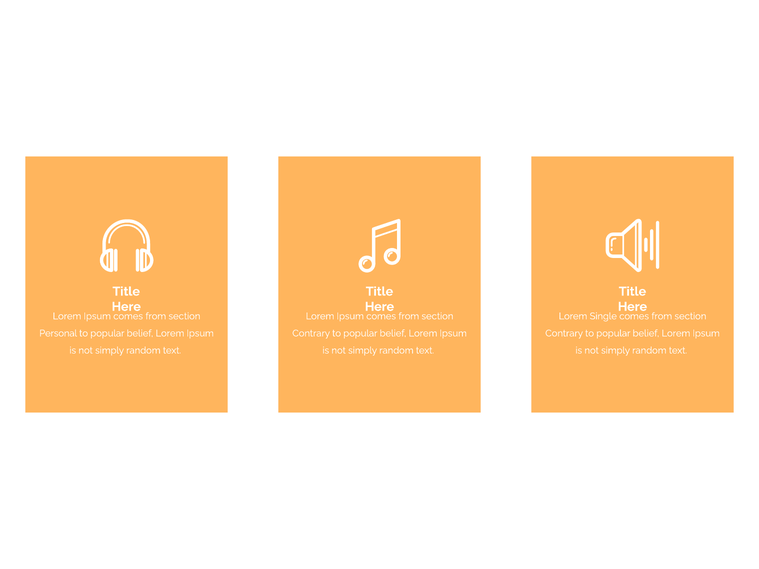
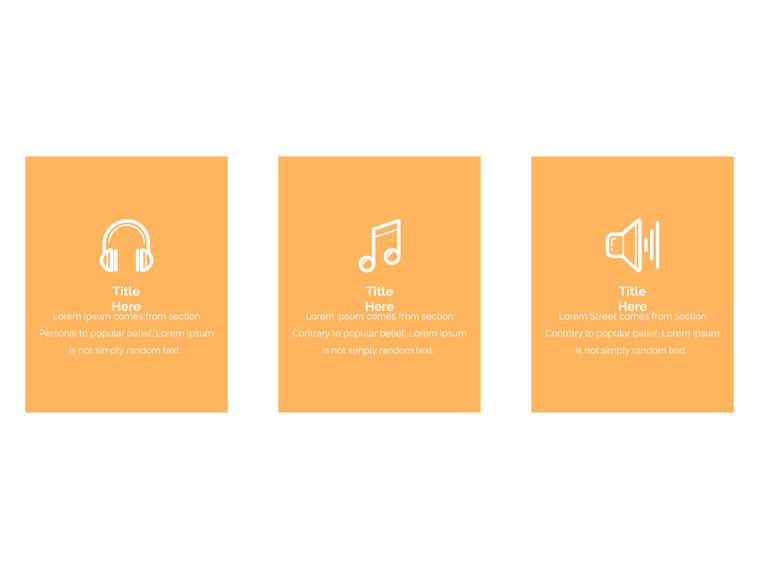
Single: Single -> Street
